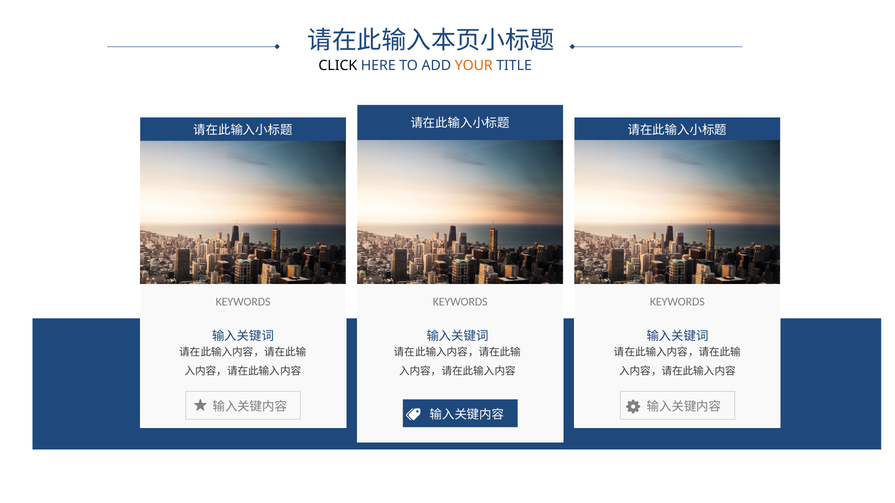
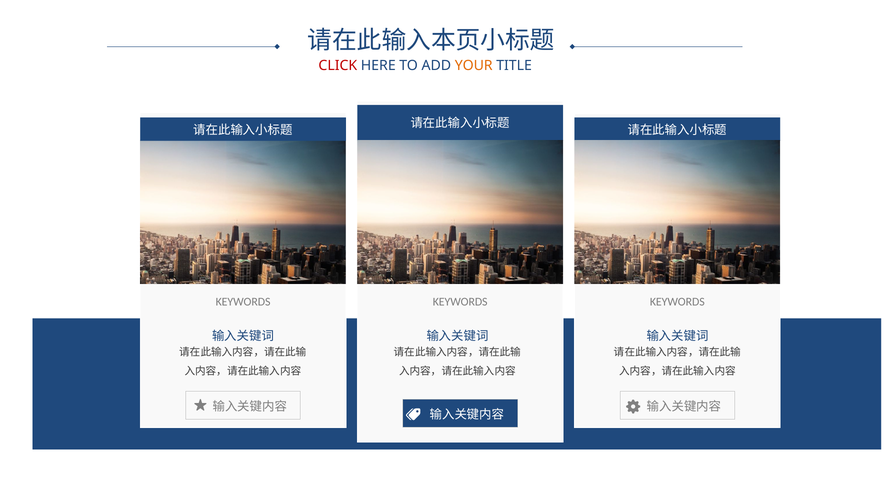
CLICK colour: black -> red
